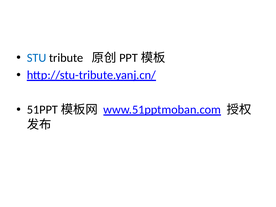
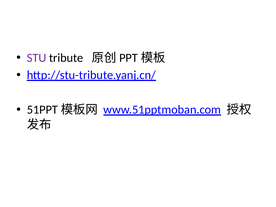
STU colour: blue -> purple
